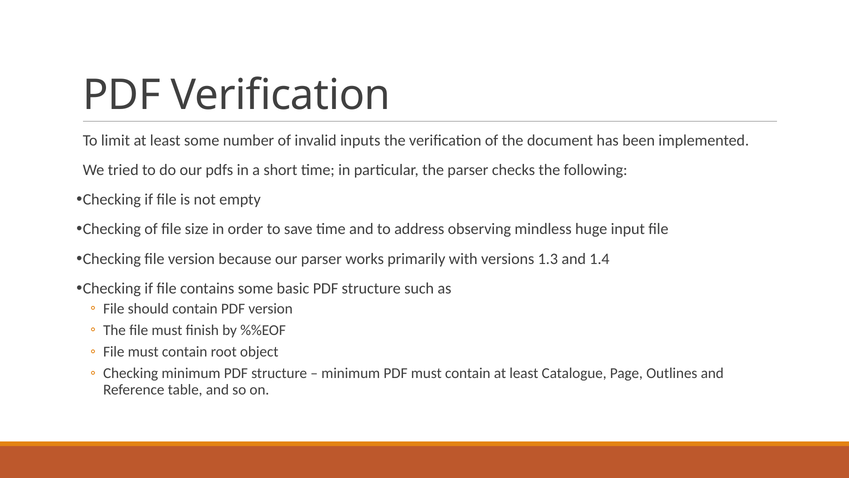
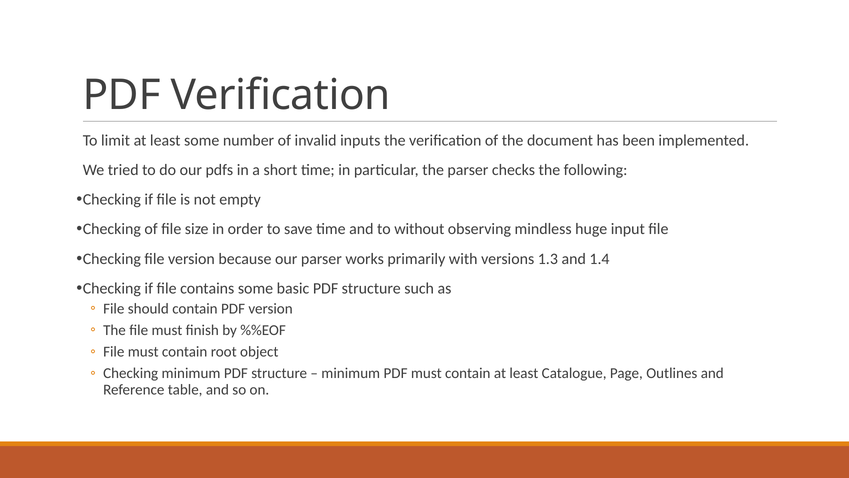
address: address -> without
